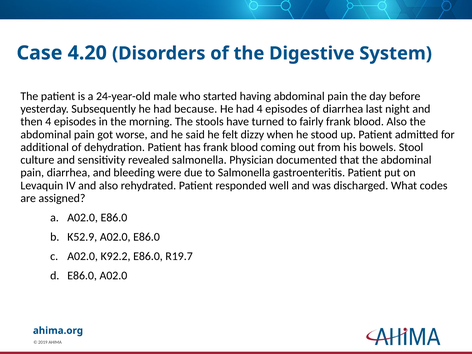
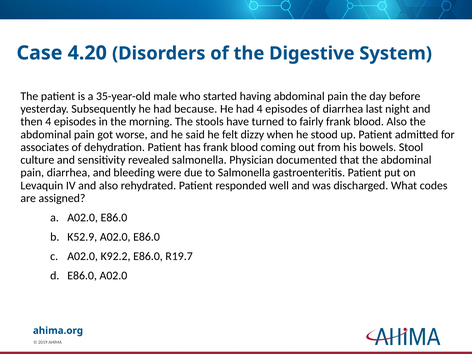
24-year-old: 24-year-old -> 35-year-old
additional: additional -> associates
